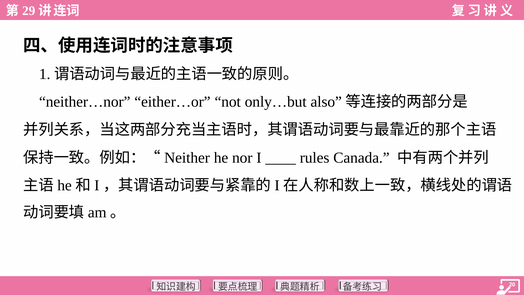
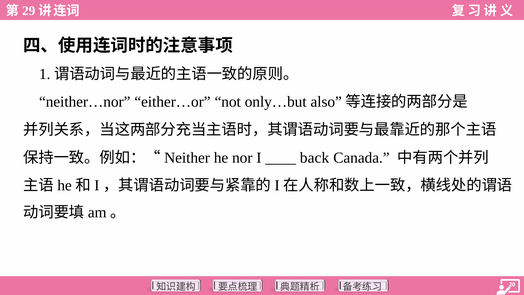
rules: rules -> back
